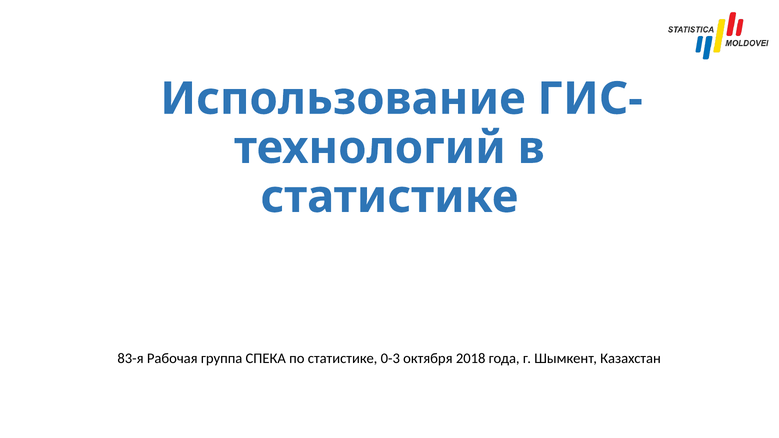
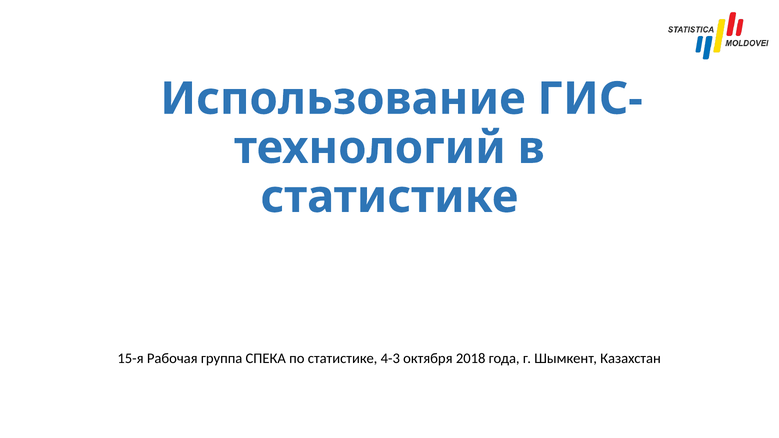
83-я: 83-я -> 15-я
0-3: 0-3 -> 4-3
